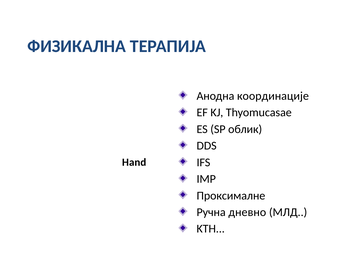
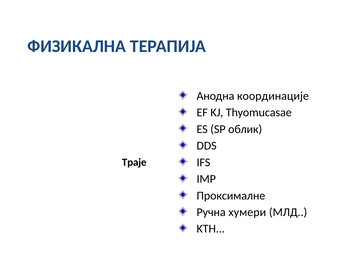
Hand: Hand -> Траје
дневно: дневно -> хумери
